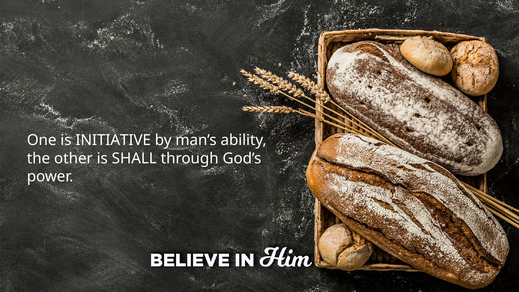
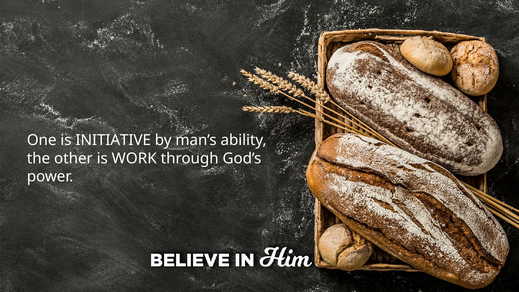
SHALL: SHALL -> WORK
